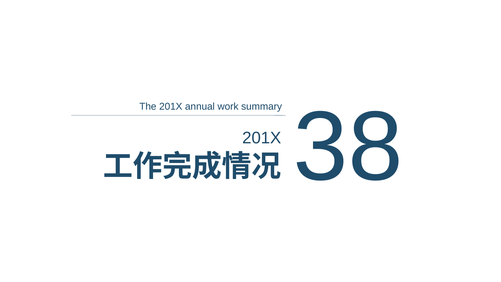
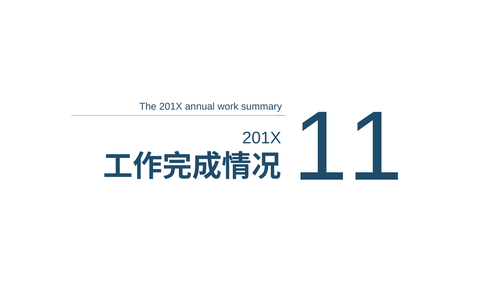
38: 38 -> 11
